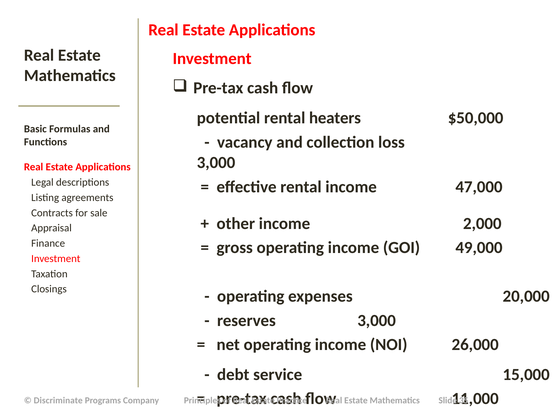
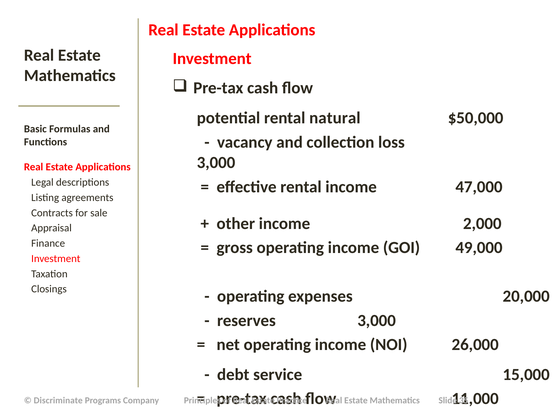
heaters: heaters -> natural
